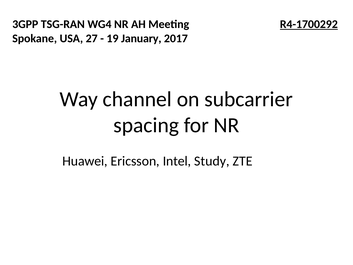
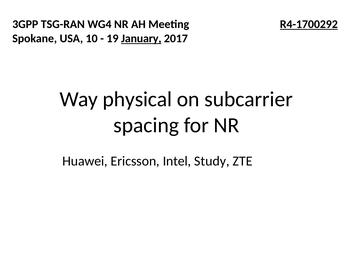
27: 27 -> 10
January underline: none -> present
channel: channel -> physical
